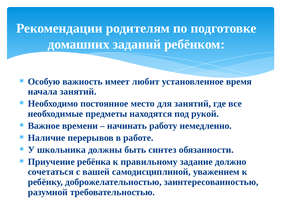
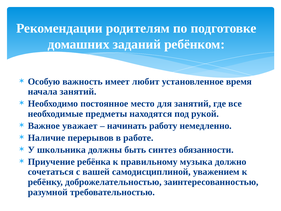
времени: времени -> уважает
задание: задание -> музыка
